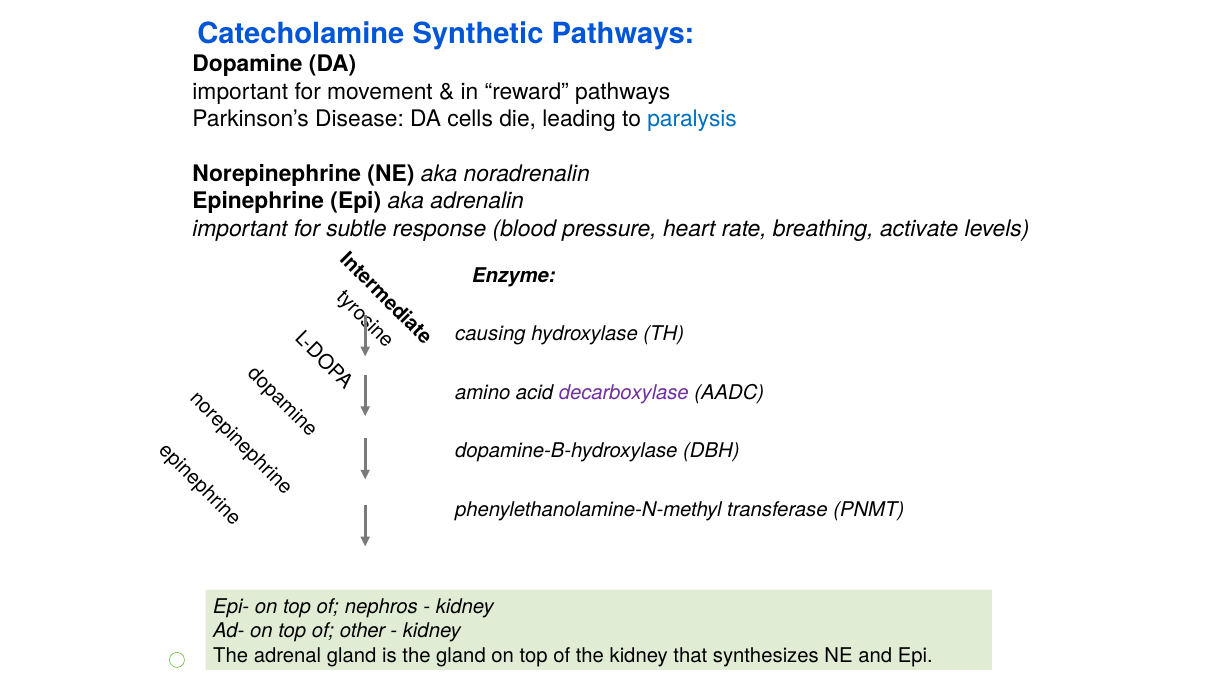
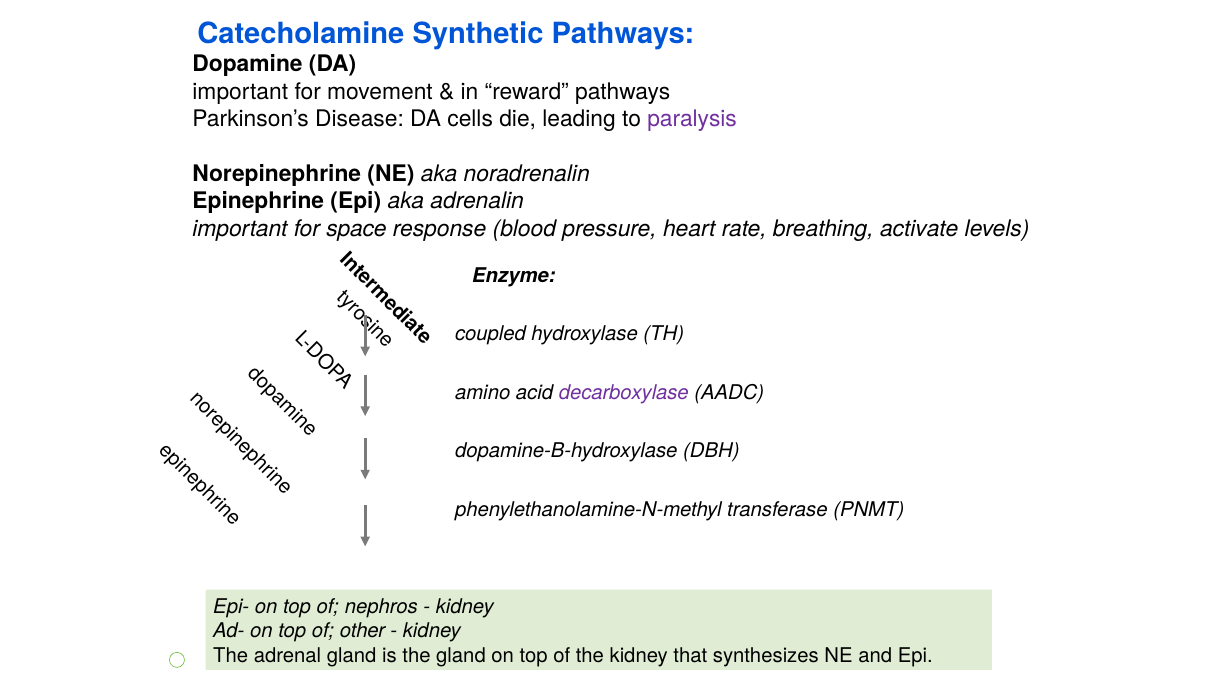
paralysis colour: blue -> purple
subtle: subtle -> space
causing: causing -> coupled
